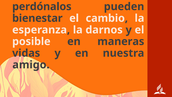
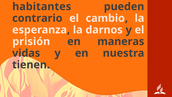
perdónalos: perdónalos -> habitantes
bienestar: bienestar -> contrario
posible: posible -> prisión
amigo: amigo -> tienen
